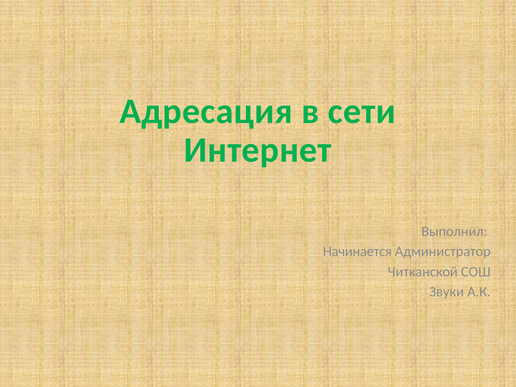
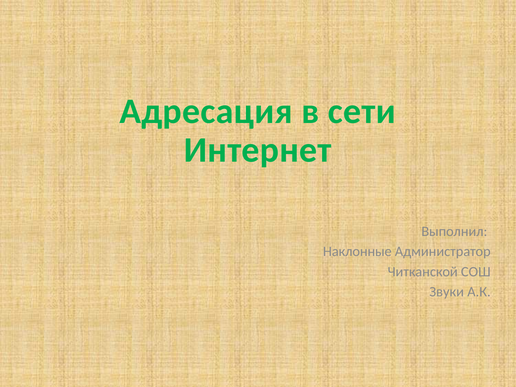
Начинается: Начинается -> Наклонные
